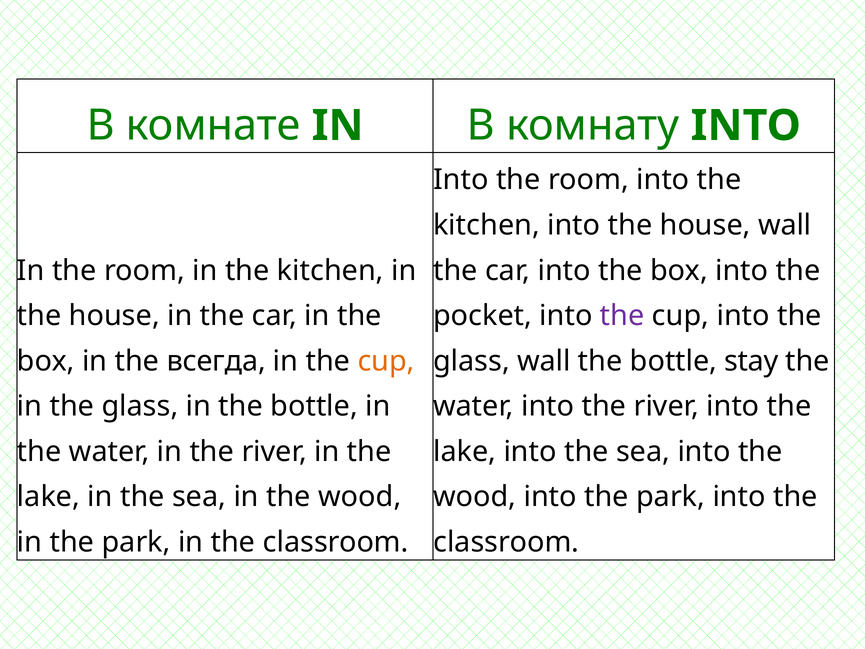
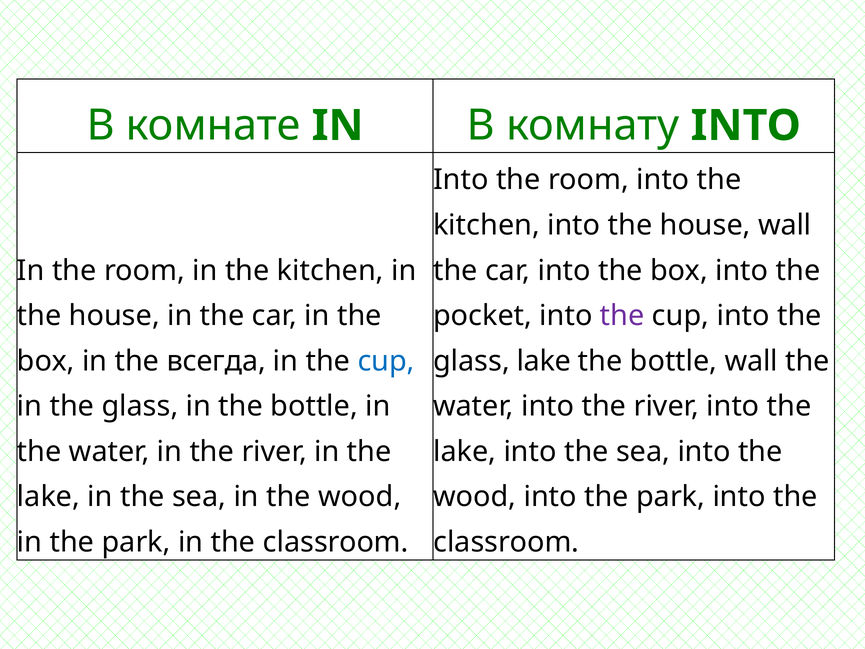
cup at (386, 361) colour: orange -> blue
glass wall: wall -> lake
bottle stay: stay -> wall
